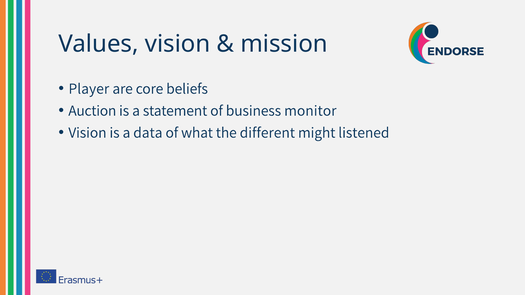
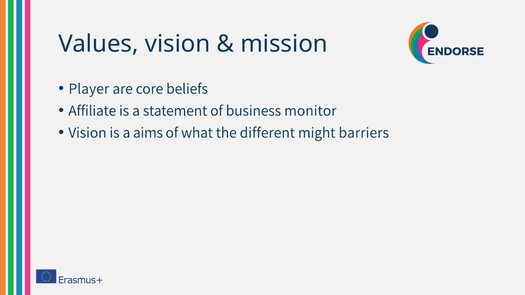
Auction: Auction -> Affiliate
data: data -> aims
listened: listened -> barriers
